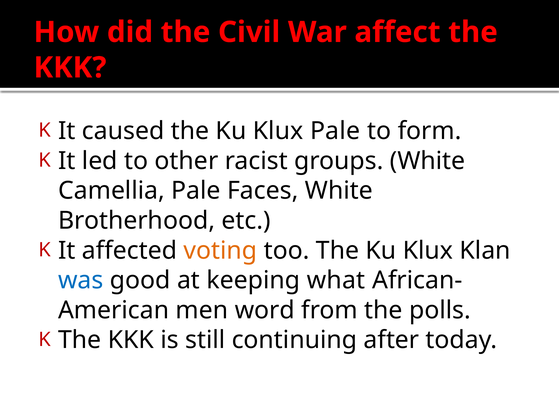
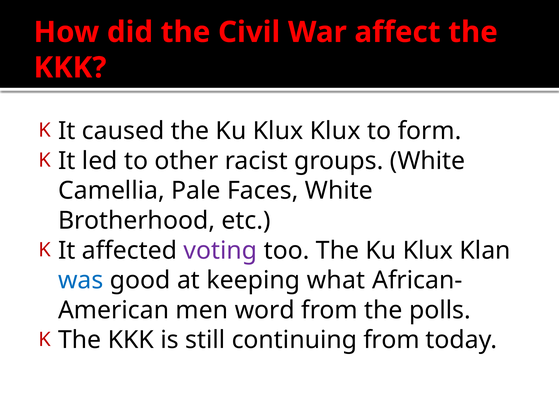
Klux Pale: Pale -> Klux
voting colour: orange -> purple
continuing after: after -> from
